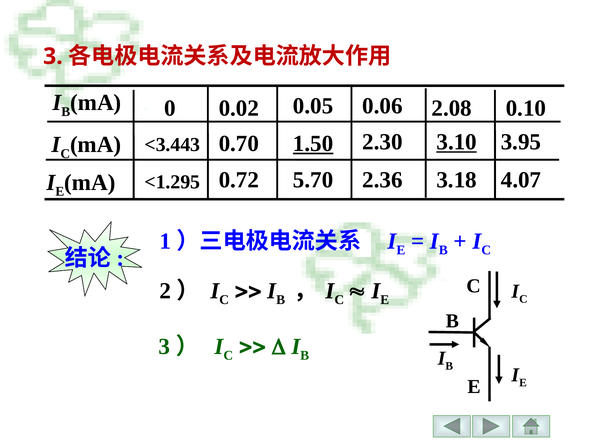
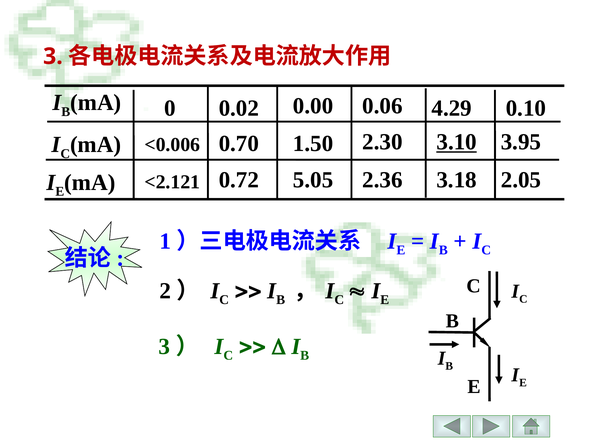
0.05: 0.05 -> 0.00
2.08: 2.08 -> 4.29
<3.443: <3.443 -> <0.006
1.50 underline: present -> none
<1.295: <1.295 -> <2.121
5.70: 5.70 -> 5.05
4.07: 4.07 -> 2.05
